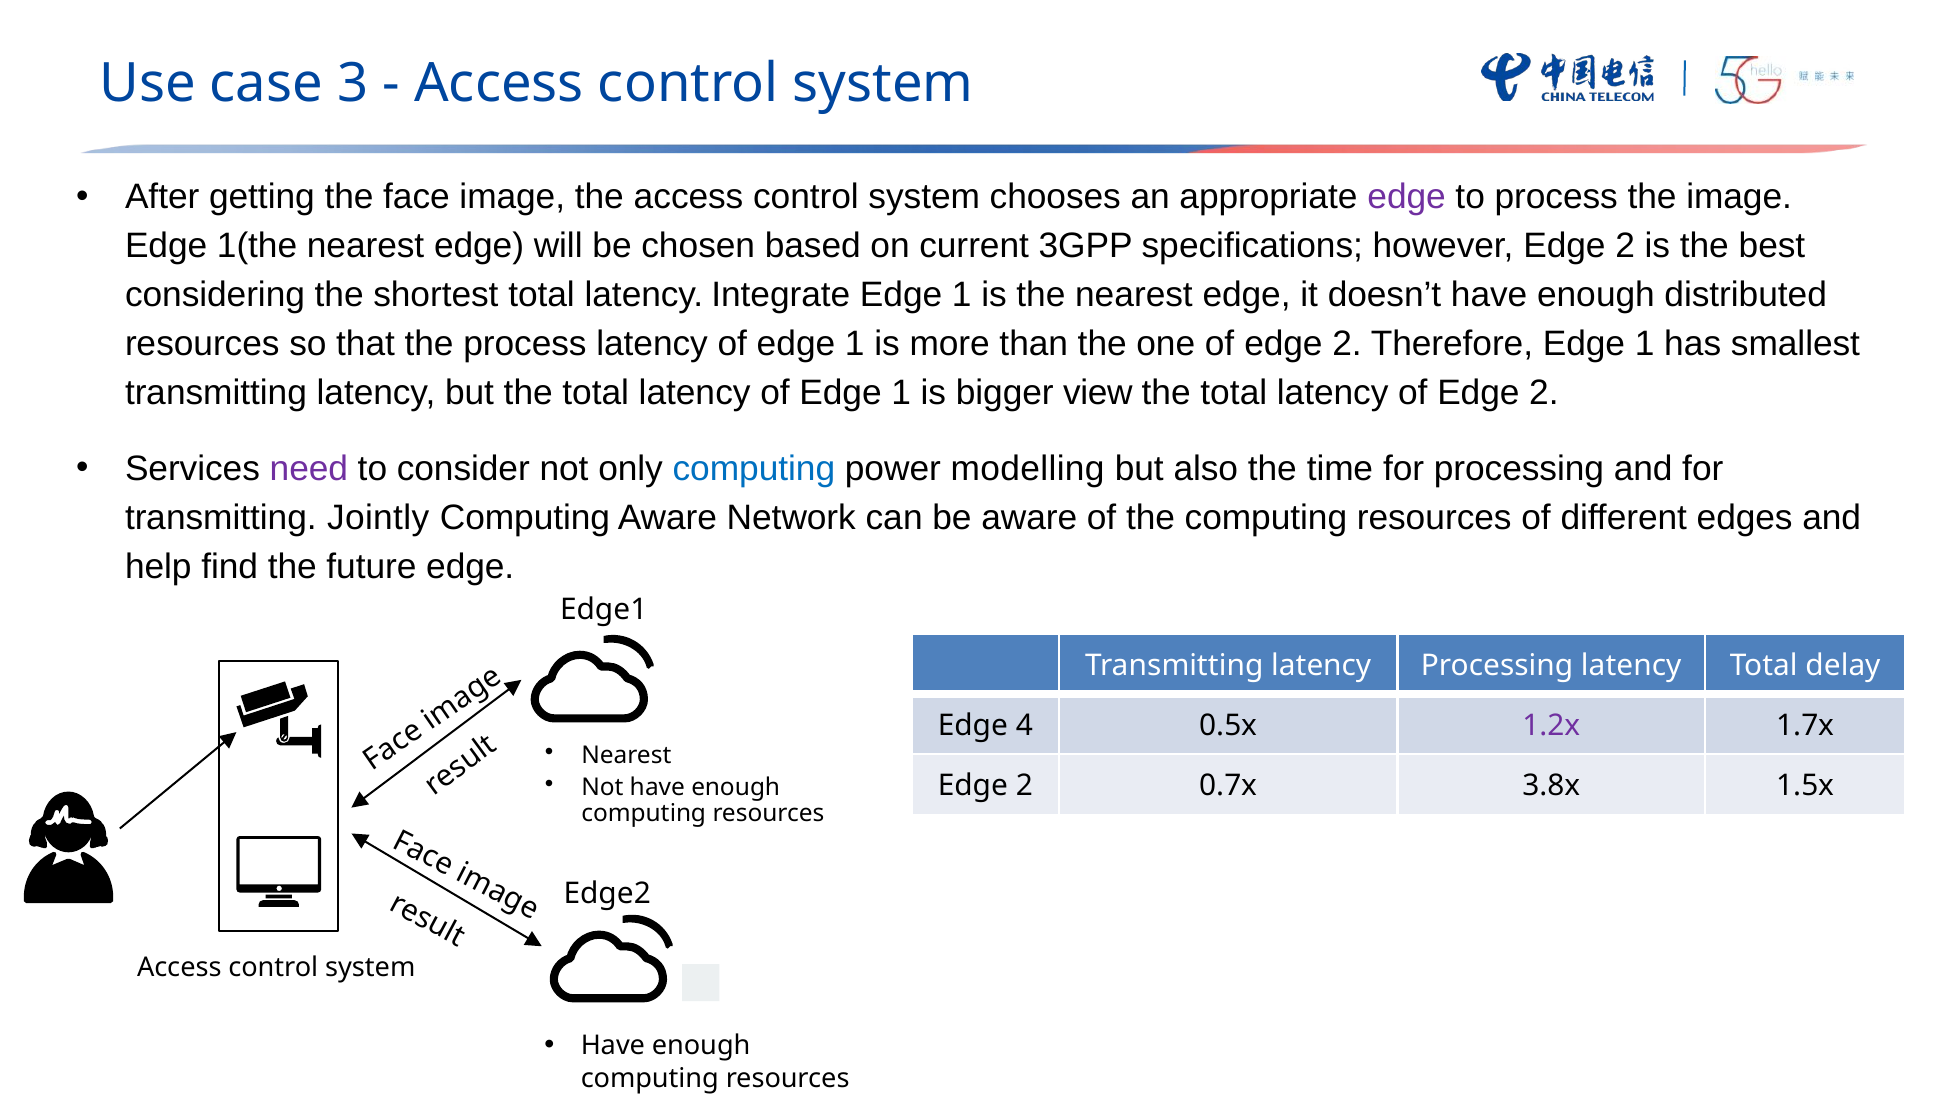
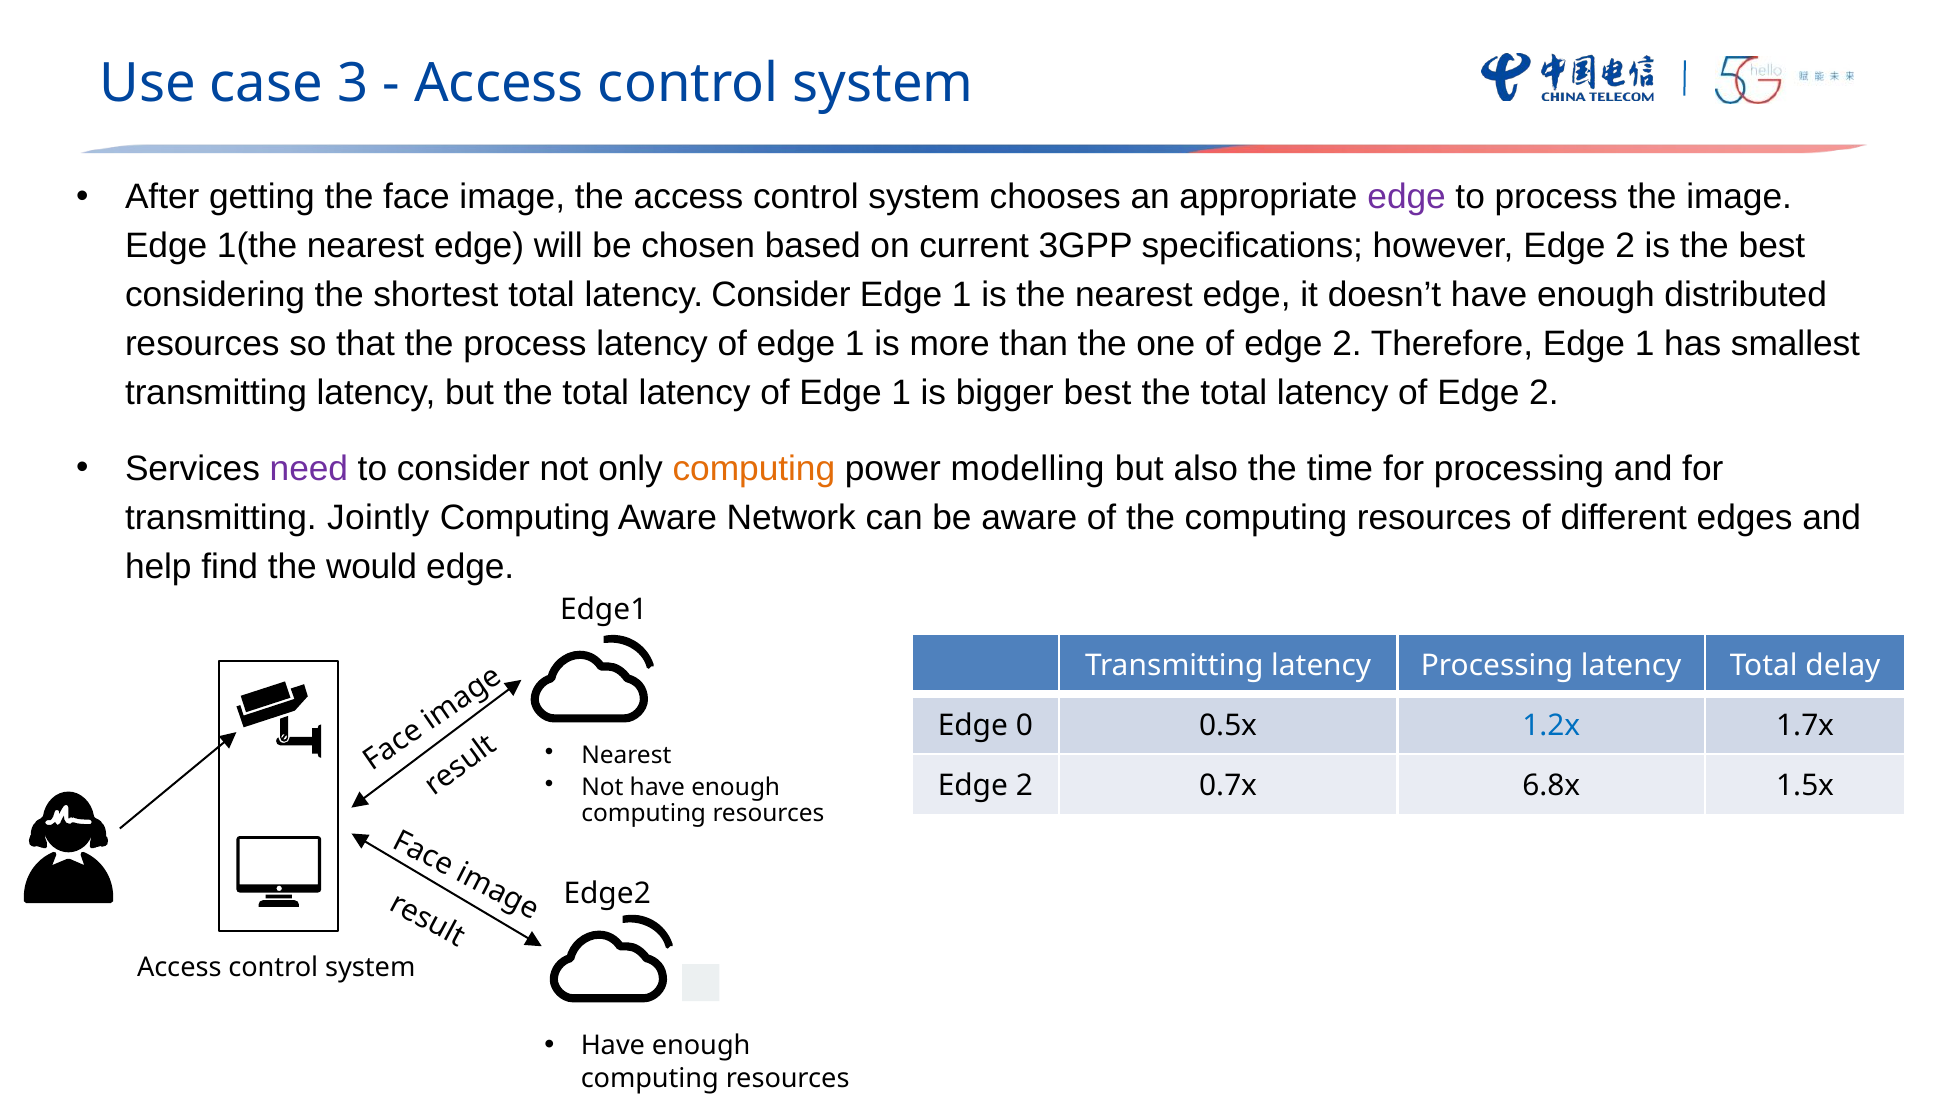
latency Integrate: Integrate -> Consider
bigger view: view -> best
computing at (754, 469) colour: blue -> orange
future: future -> would
4: 4 -> 0
1.2x colour: purple -> blue
3.8x: 3.8x -> 6.8x
